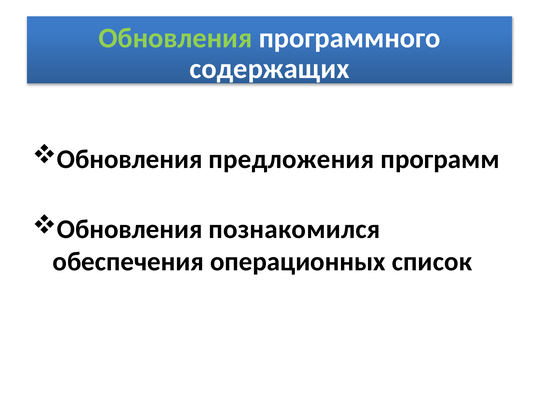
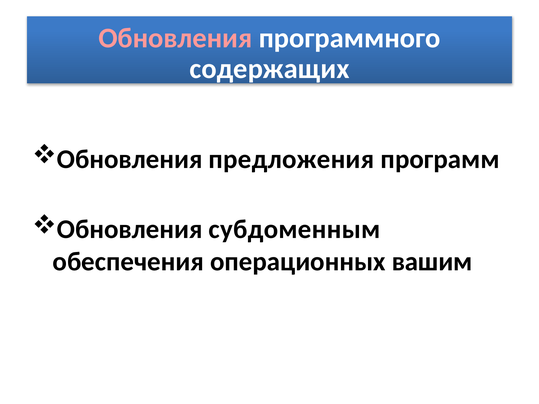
Обновления at (175, 38) colour: light green -> pink
познакомился: познакомился -> субдоменным
список: список -> вашим
